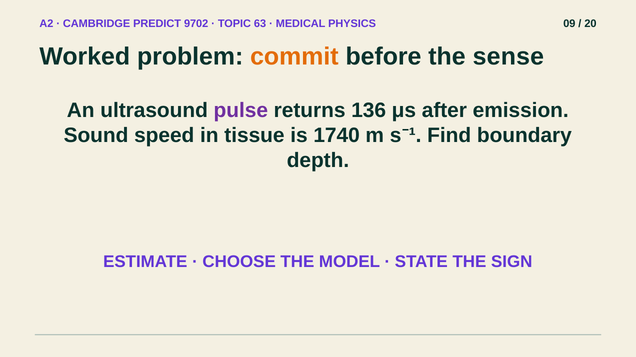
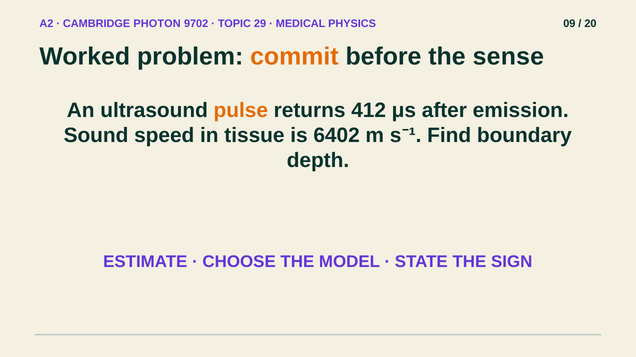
PREDICT: PREDICT -> PHOTON
63: 63 -> 29
pulse colour: purple -> orange
136: 136 -> 412
1740: 1740 -> 6402
